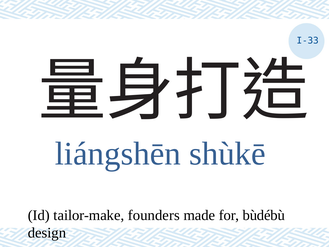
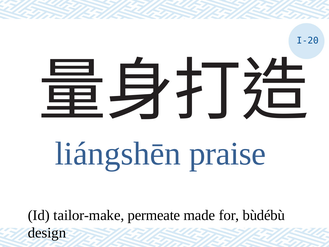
I-33: I-33 -> I-20
shùkē: shùkē -> praise
founders: founders -> permeate
